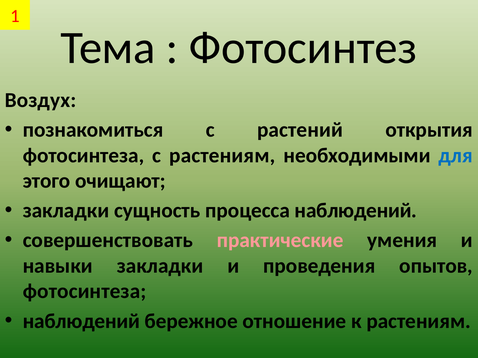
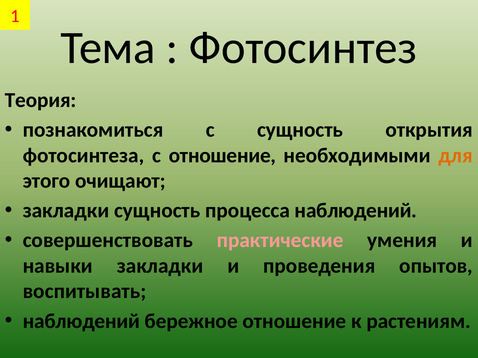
Воздух: Воздух -> Теория
с растений: растений -> сущность
с растениям: растениям -> отношение
для colour: blue -> orange
фотосинтеза at (84, 292): фотосинтеза -> воспитывать
